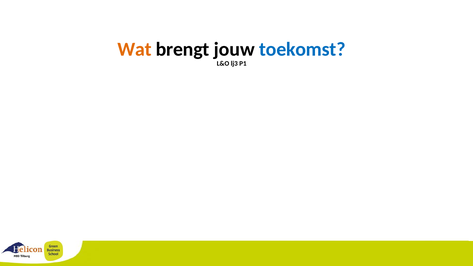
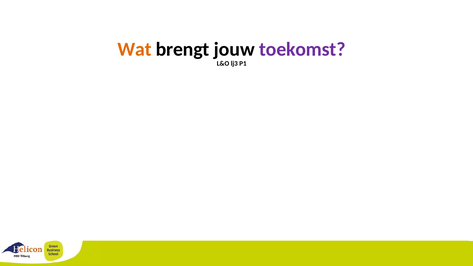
toekomst colour: blue -> purple
